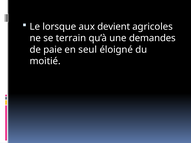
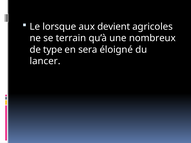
demandes: demandes -> nombreux
paie: paie -> type
seul: seul -> sera
moitié: moitié -> lancer
